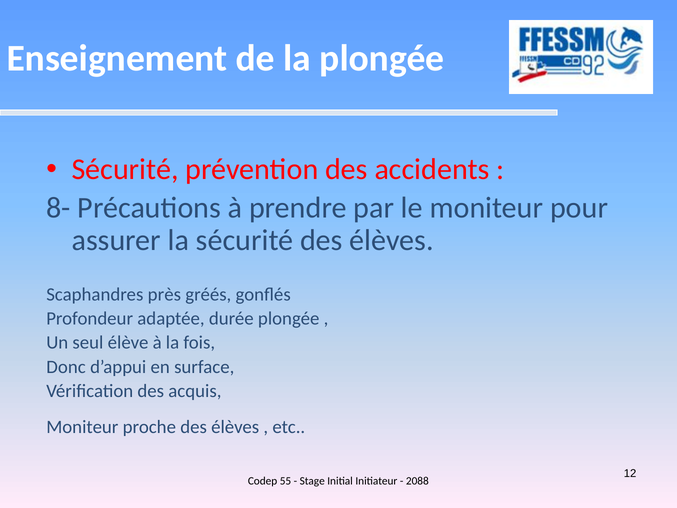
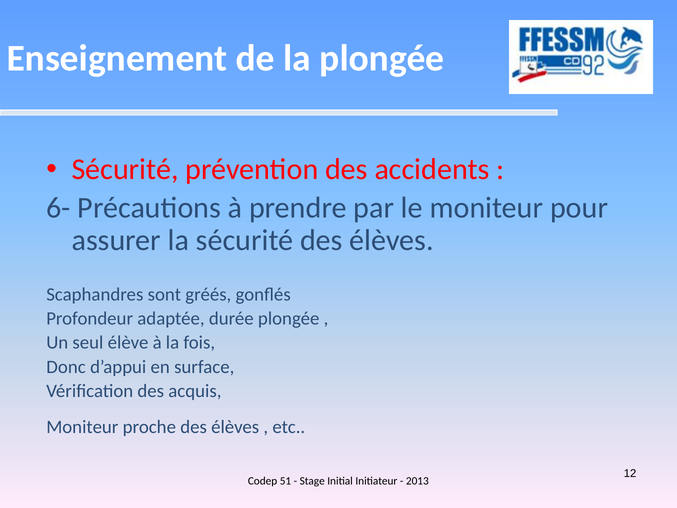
8-: 8- -> 6-
près: près -> sont
55: 55 -> 51
2088: 2088 -> 2013
